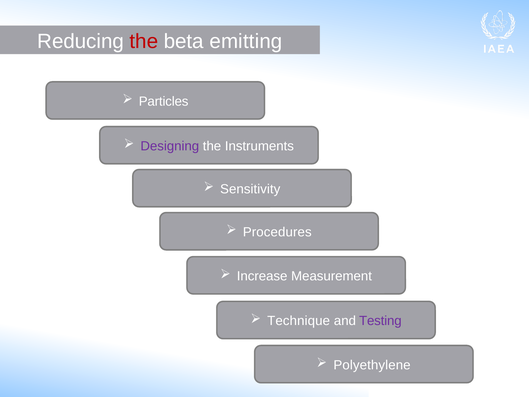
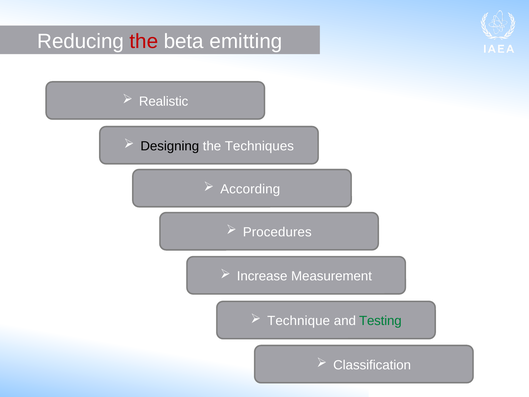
Particles: Particles -> Realistic
Designing colour: purple -> black
Instruments: Instruments -> Techniques
Sensitivity: Sensitivity -> According
Testing colour: purple -> green
Polyethylene: Polyethylene -> Classification
